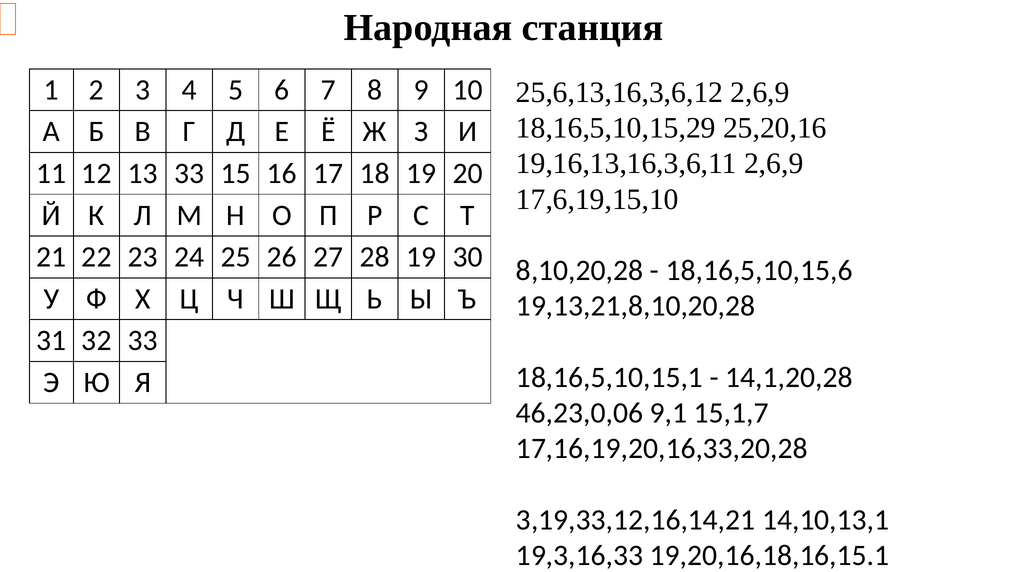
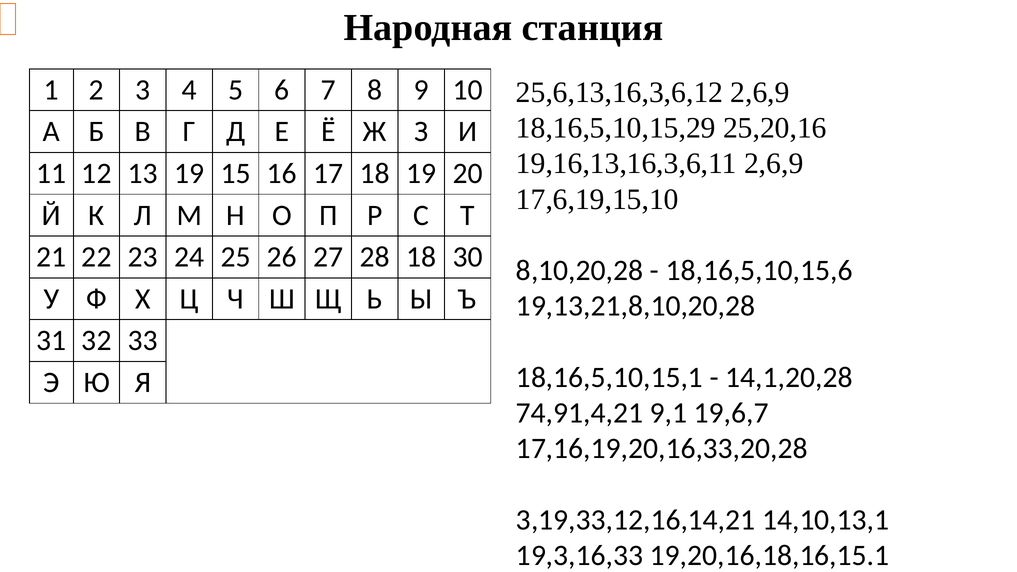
13 33: 33 -> 19
28 19: 19 -> 18
46,23,0,06: 46,23,0,06 -> 74,91,4,21
15,1,7: 15,1,7 -> 19,6,7
